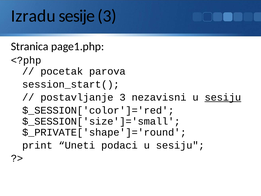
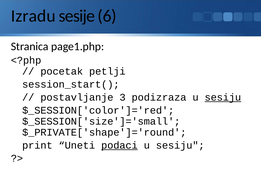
sesije 3: 3 -> 6
parova: parova -> petlji
nezavisni: nezavisni -> podizraza
podaci underline: none -> present
